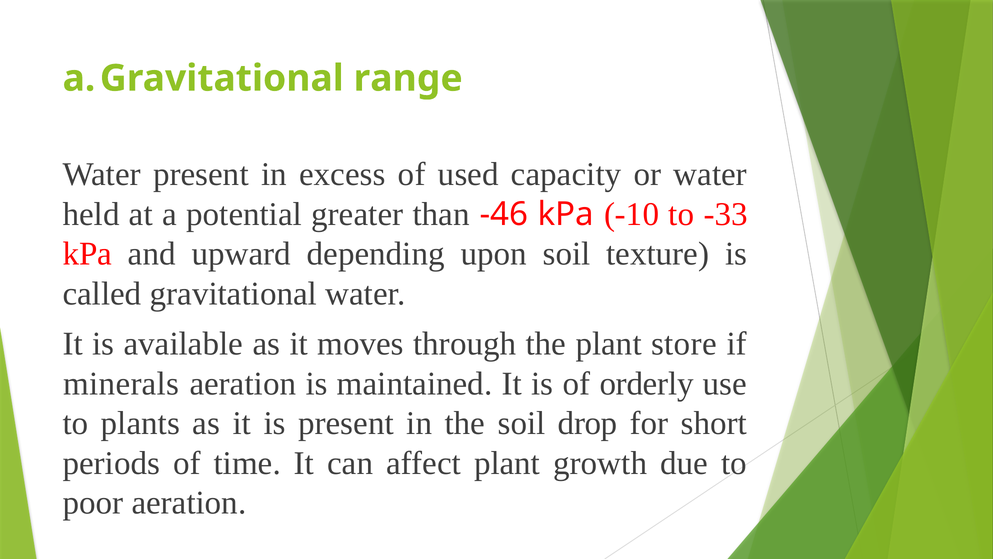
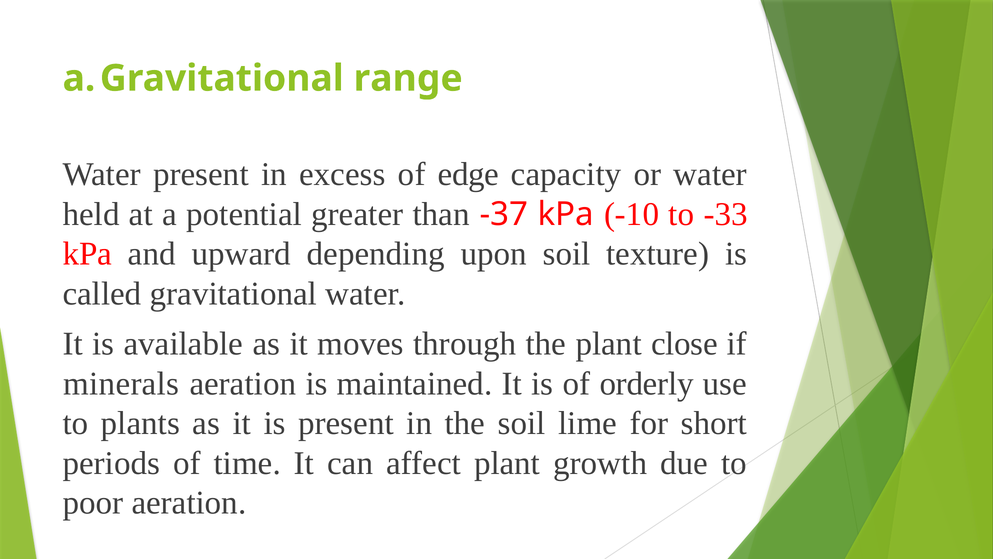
used: used -> edge
-46: -46 -> -37
store: store -> close
drop: drop -> lime
